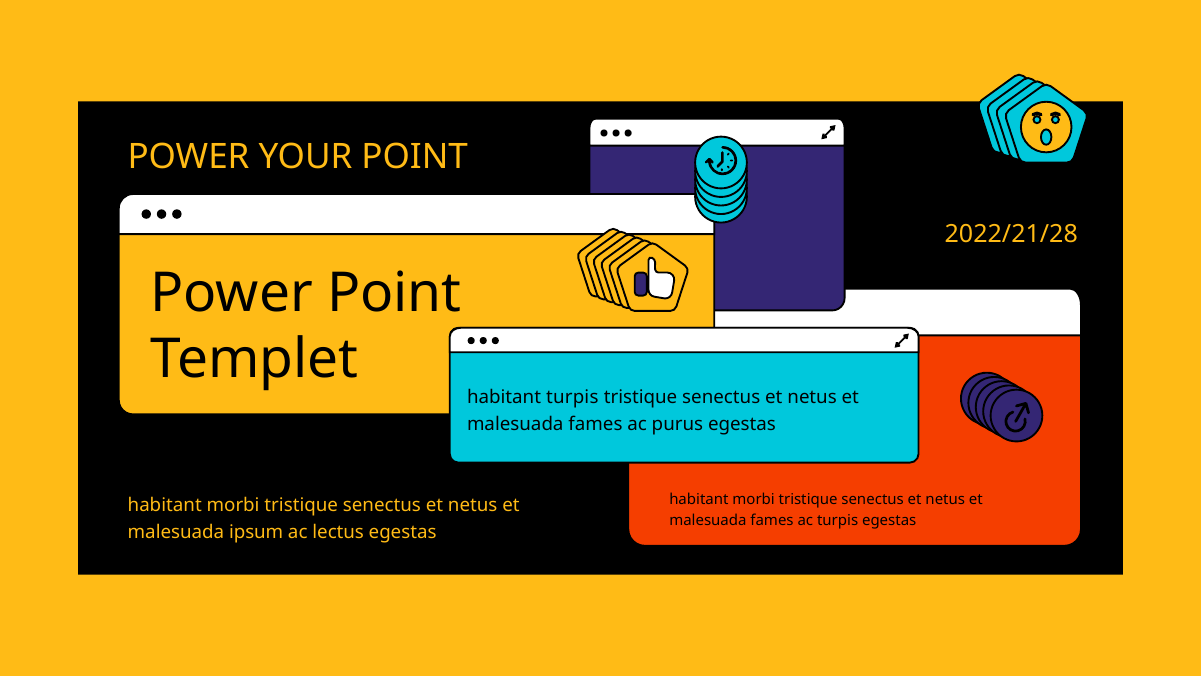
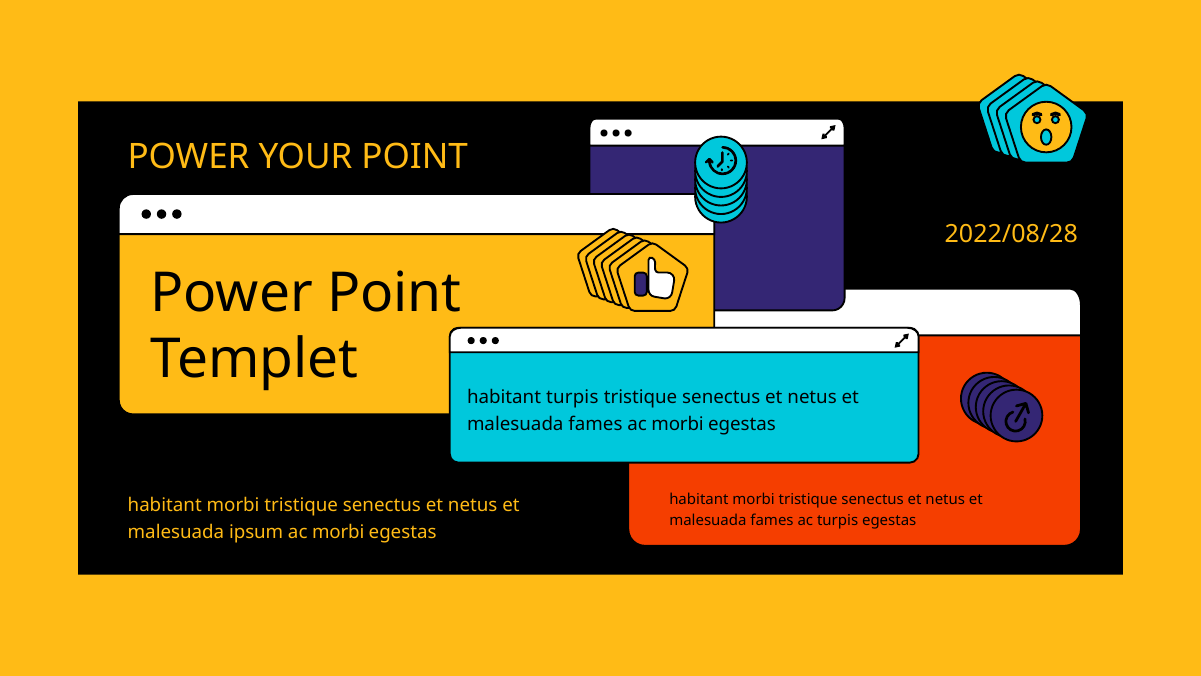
2022/21/28: 2022/21/28 -> 2022/08/28
fames ac purus: purus -> morbi
lectus at (338, 532): lectus -> morbi
